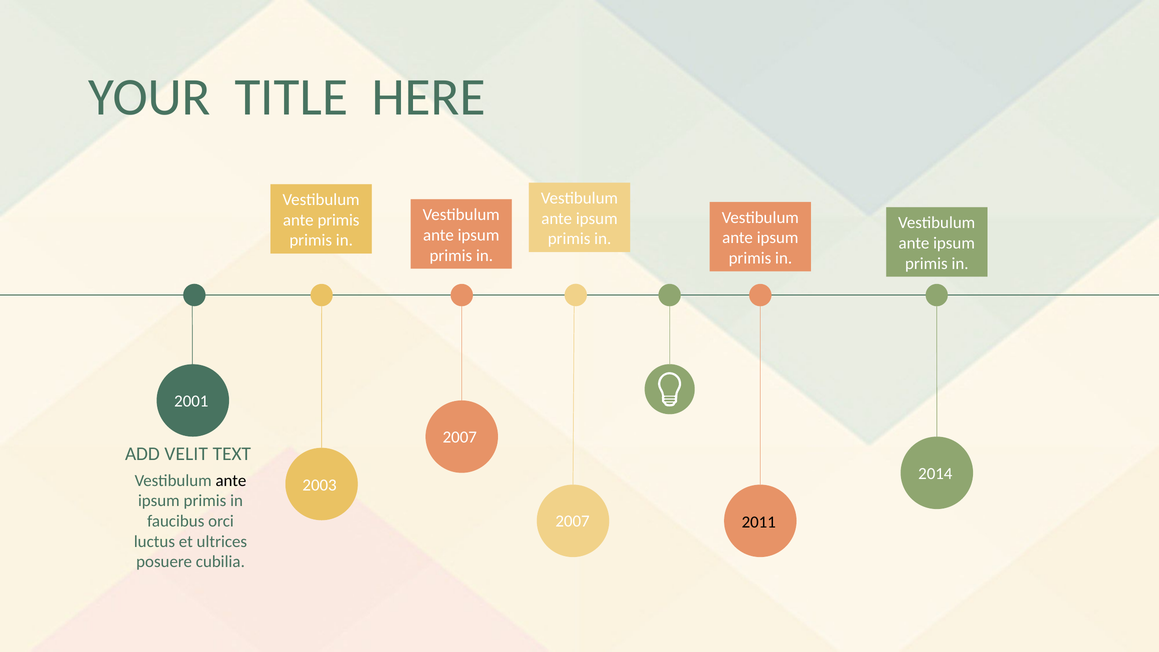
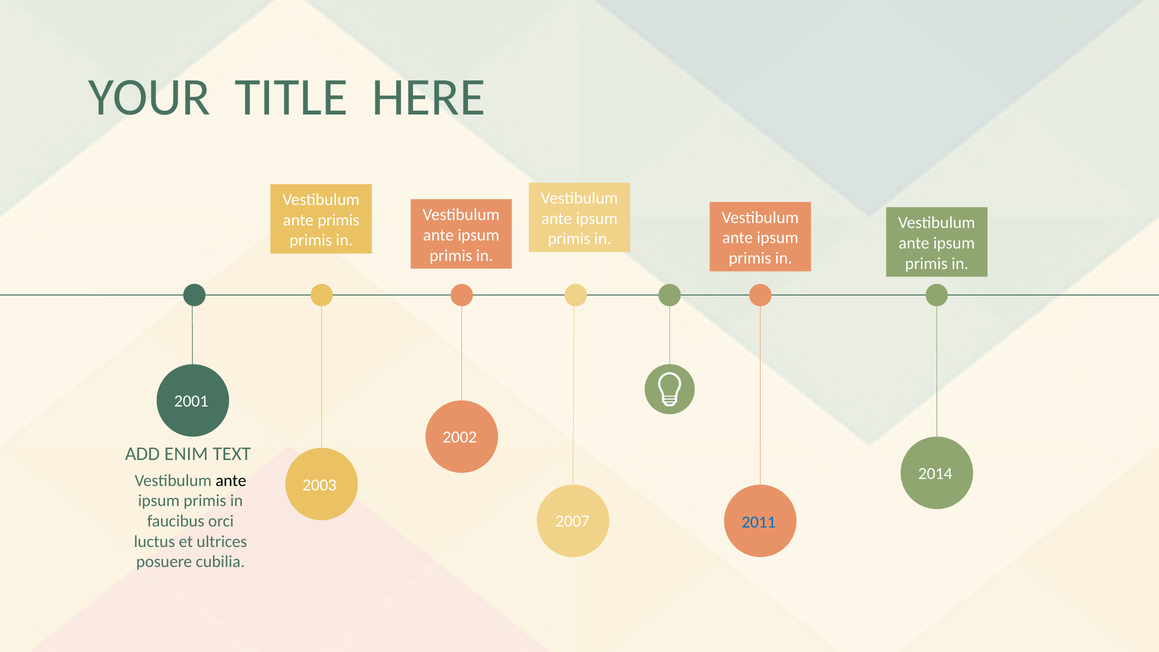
2007 at (460, 437): 2007 -> 2002
VELIT: VELIT -> ENIM
2011 colour: black -> blue
